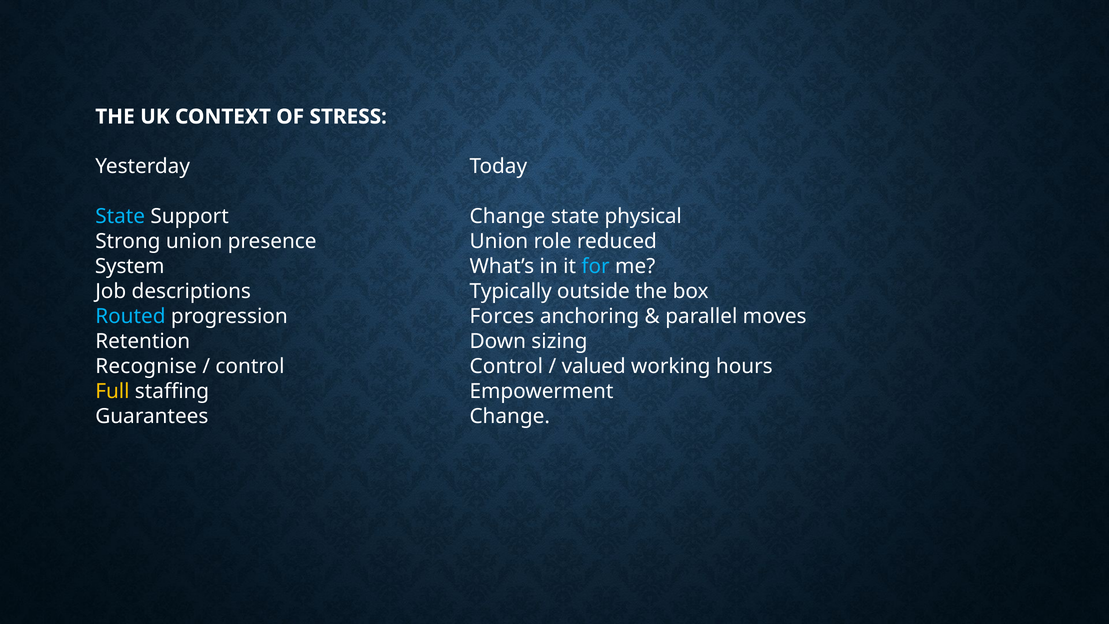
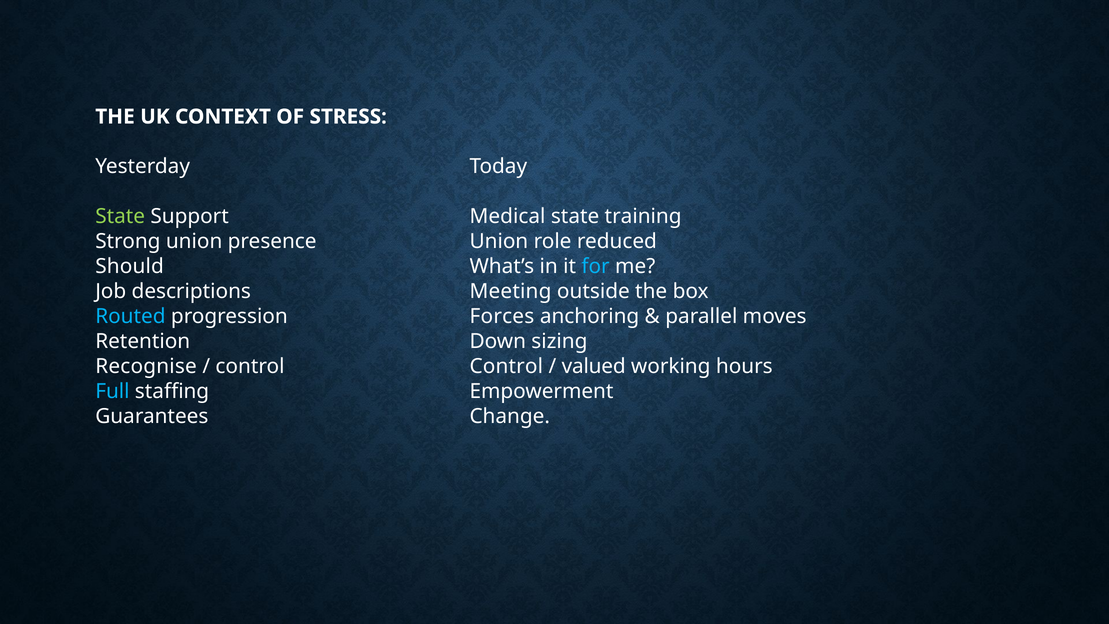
State at (120, 216) colour: light blue -> light green
Support Change: Change -> Medical
physical: physical -> training
System: System -> Should
Typically: Typically -> Meeting
Full colour: yellow -> light blue
